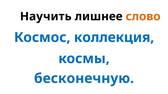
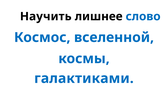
слово colour: orange -> blue
коллекция: коллекция -> вселенной
бесконечную: бесконечную -> галактиками
